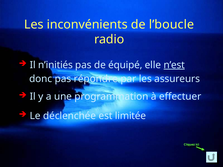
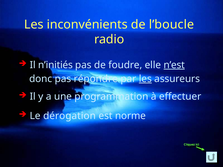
équipé: équipé -> foudre
les at (145, 79) underline: none -> present
déclenchée: déclenchée -> dérogation
limitée: limitée -> norme
